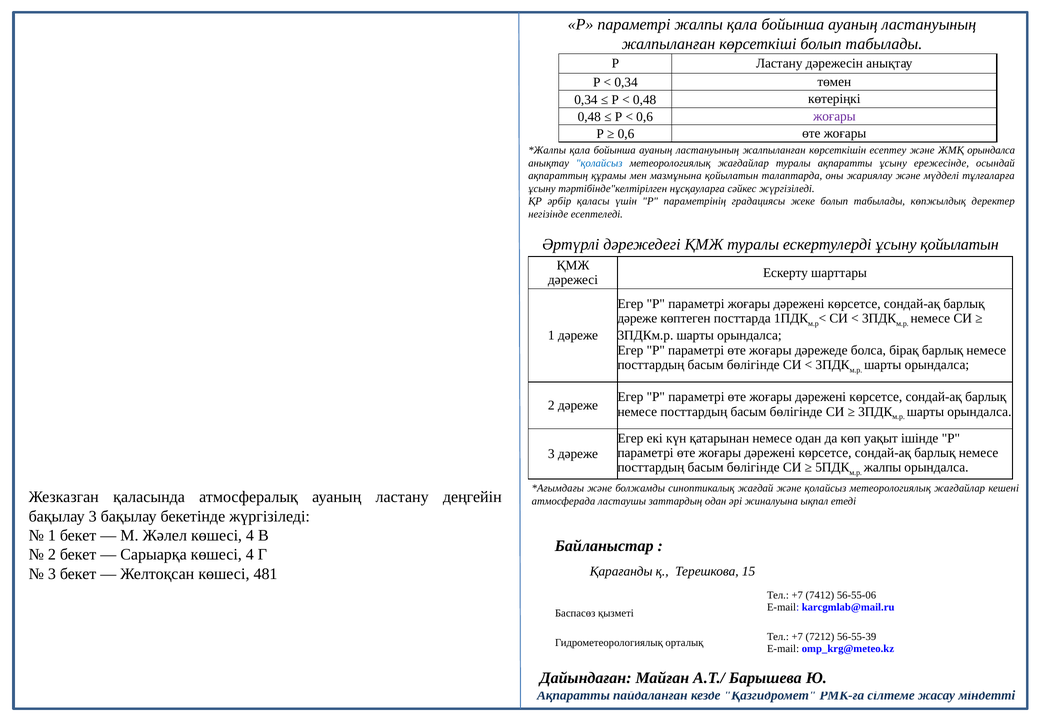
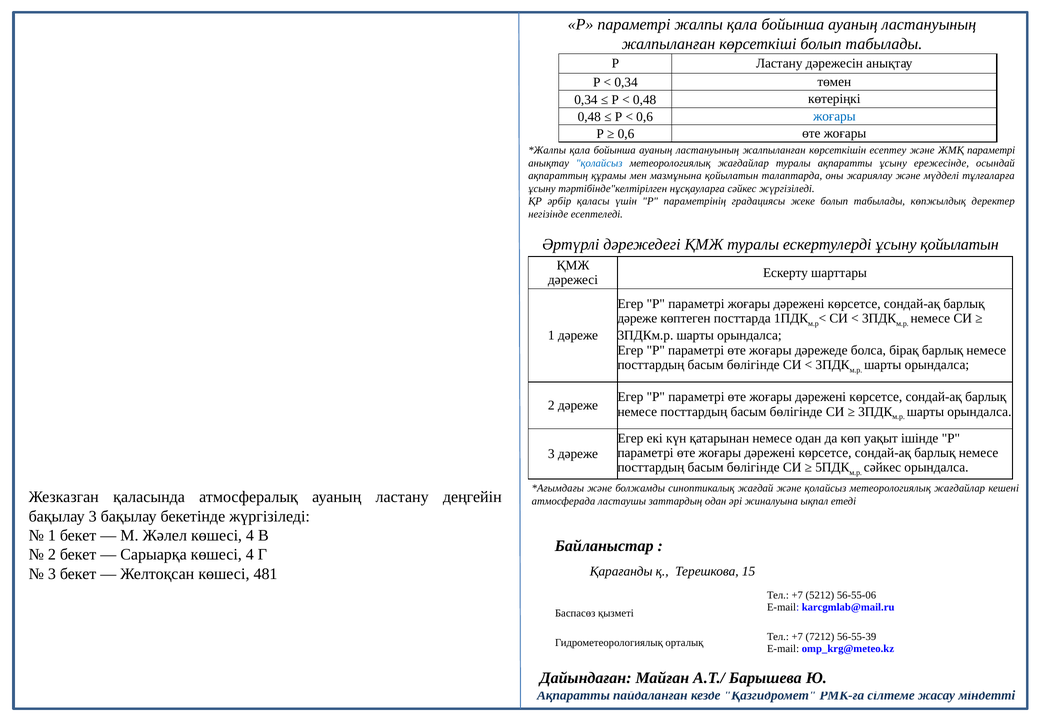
жоғары at (834, 116) colour: purple -> blue
ЖМҚ орындалса: орындалса -> параметрі
жалпы at (883, 467): жалпы -> сәйкес
7412: 7412 -> 5212
